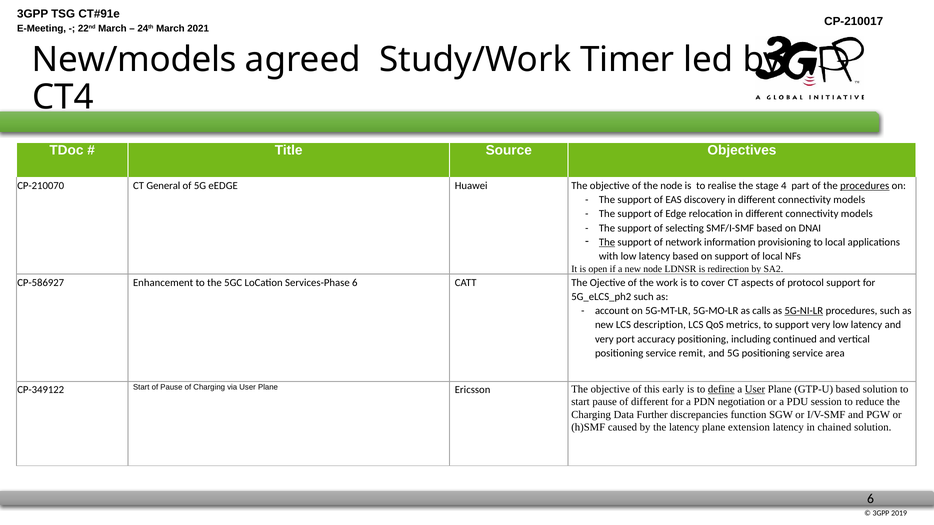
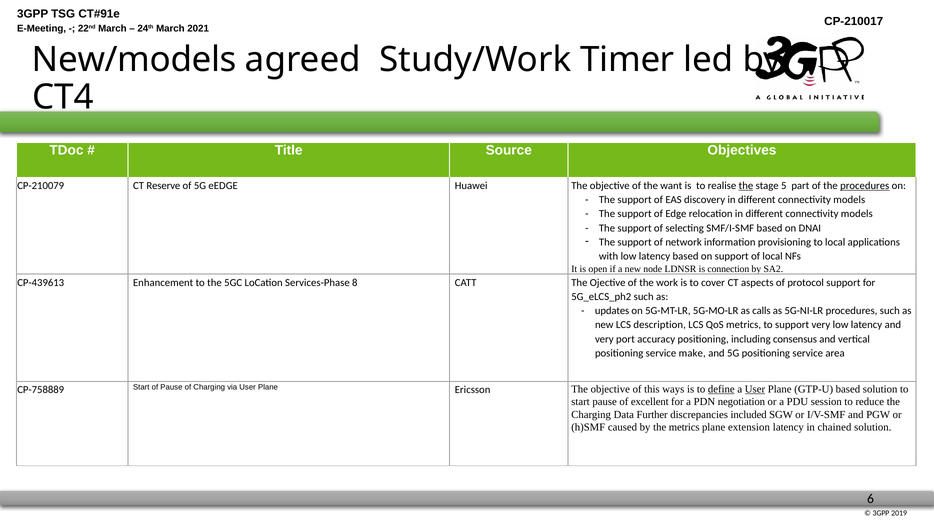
CP-210070: CP-210070 -> CP-210079
General: General -> Reserve
the node: node -> want
the at (746, 186) underline: none -> present
4: 4 -> 5
The at (607, 242) underline: present -> none
redirection: redirection -> connection
CP-586927: CP-586927 -> CP-439613
Services-Phase 6: 6 -> 8
account: account -> updates
5G-NI-LR underline: present -> none
continued: continued -> consensus
remit: remit -> make
CP-349122: CP-349122 -> CP-758889
early: early -> ways
of different: different -> excellent
function: function -> included
the latency: latency -> metrics
